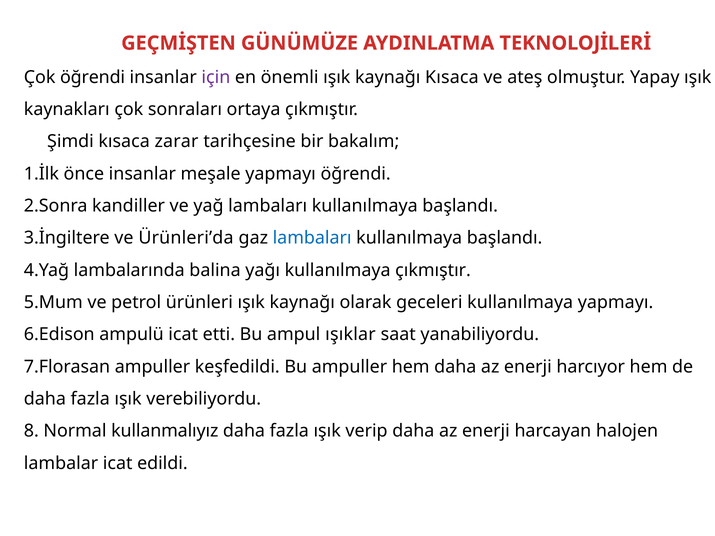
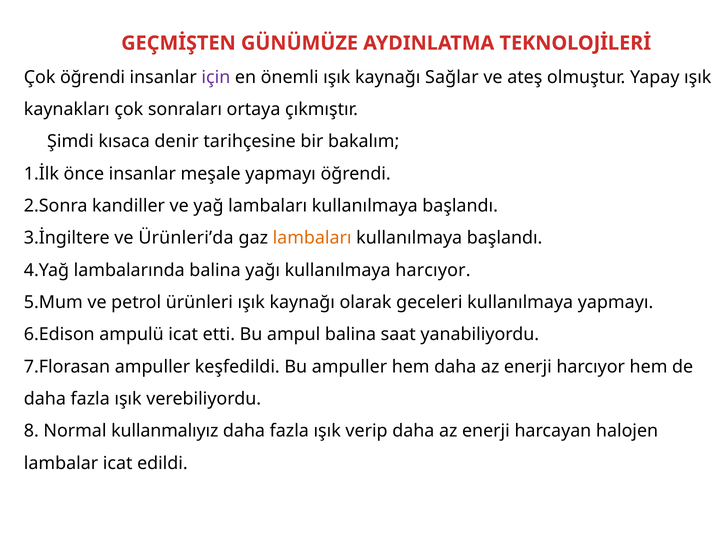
kaynağı Kısaca: Kısaca -> Sağlar
zarar: zarar -> denir
lambaları at (312, 238) colour: blue -> orange
kullanılmaya çıkmıştır: çıkmıştır -> harcıyor
ampul ışıklar: ışıklar -> balina
